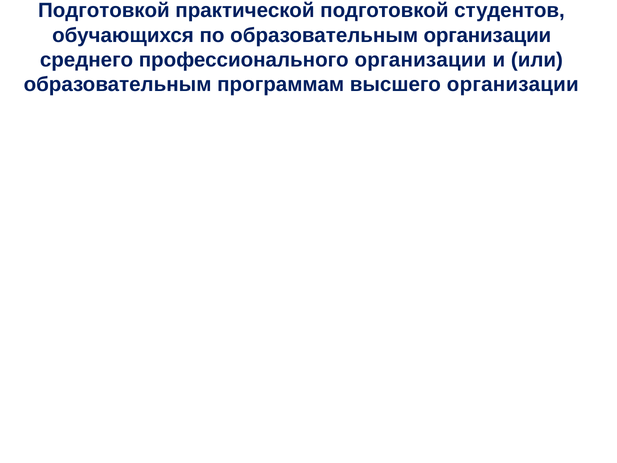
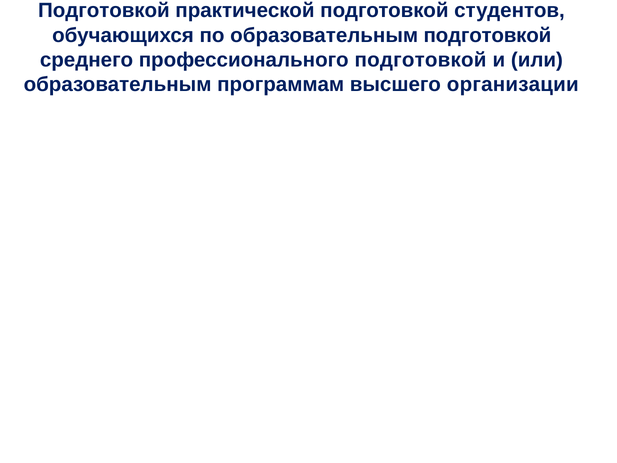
образовательным организации: организации -> подготовкой
профессионального организации: организации -> подготовкой
